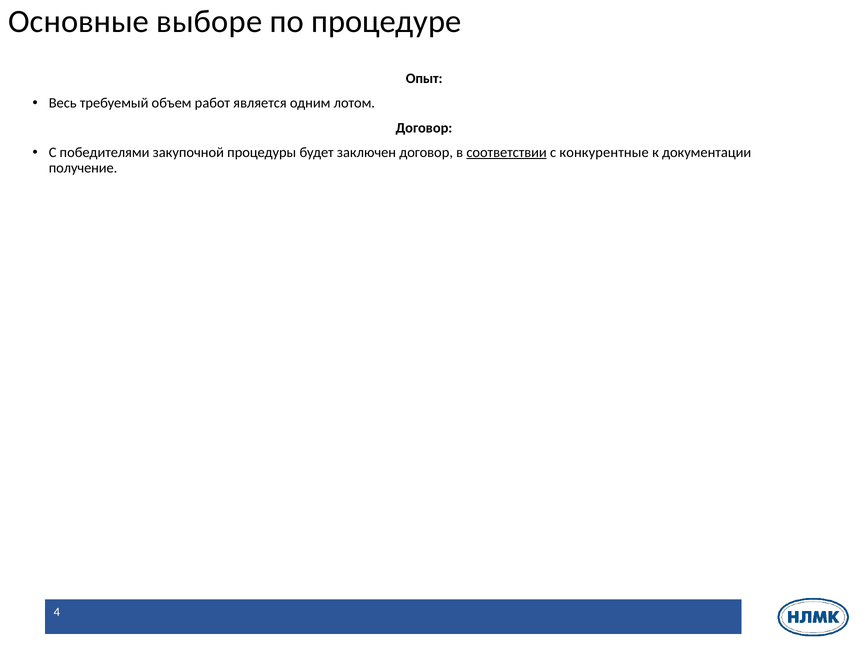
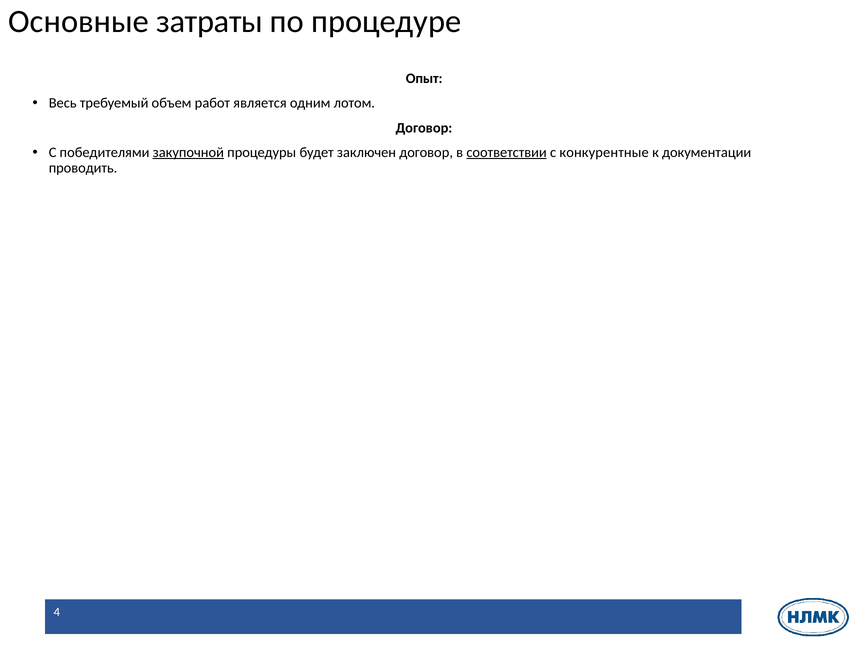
выборе: выборе -> затраты
закупочной underline: none -> present
получение: получение -> проводить
